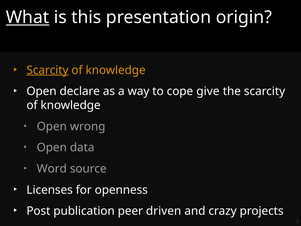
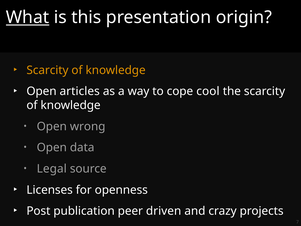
Scarcity at (47, 70) underline: present -> none
declare: declare -> articles
give: give -> cool
Word: Word -> Legal
